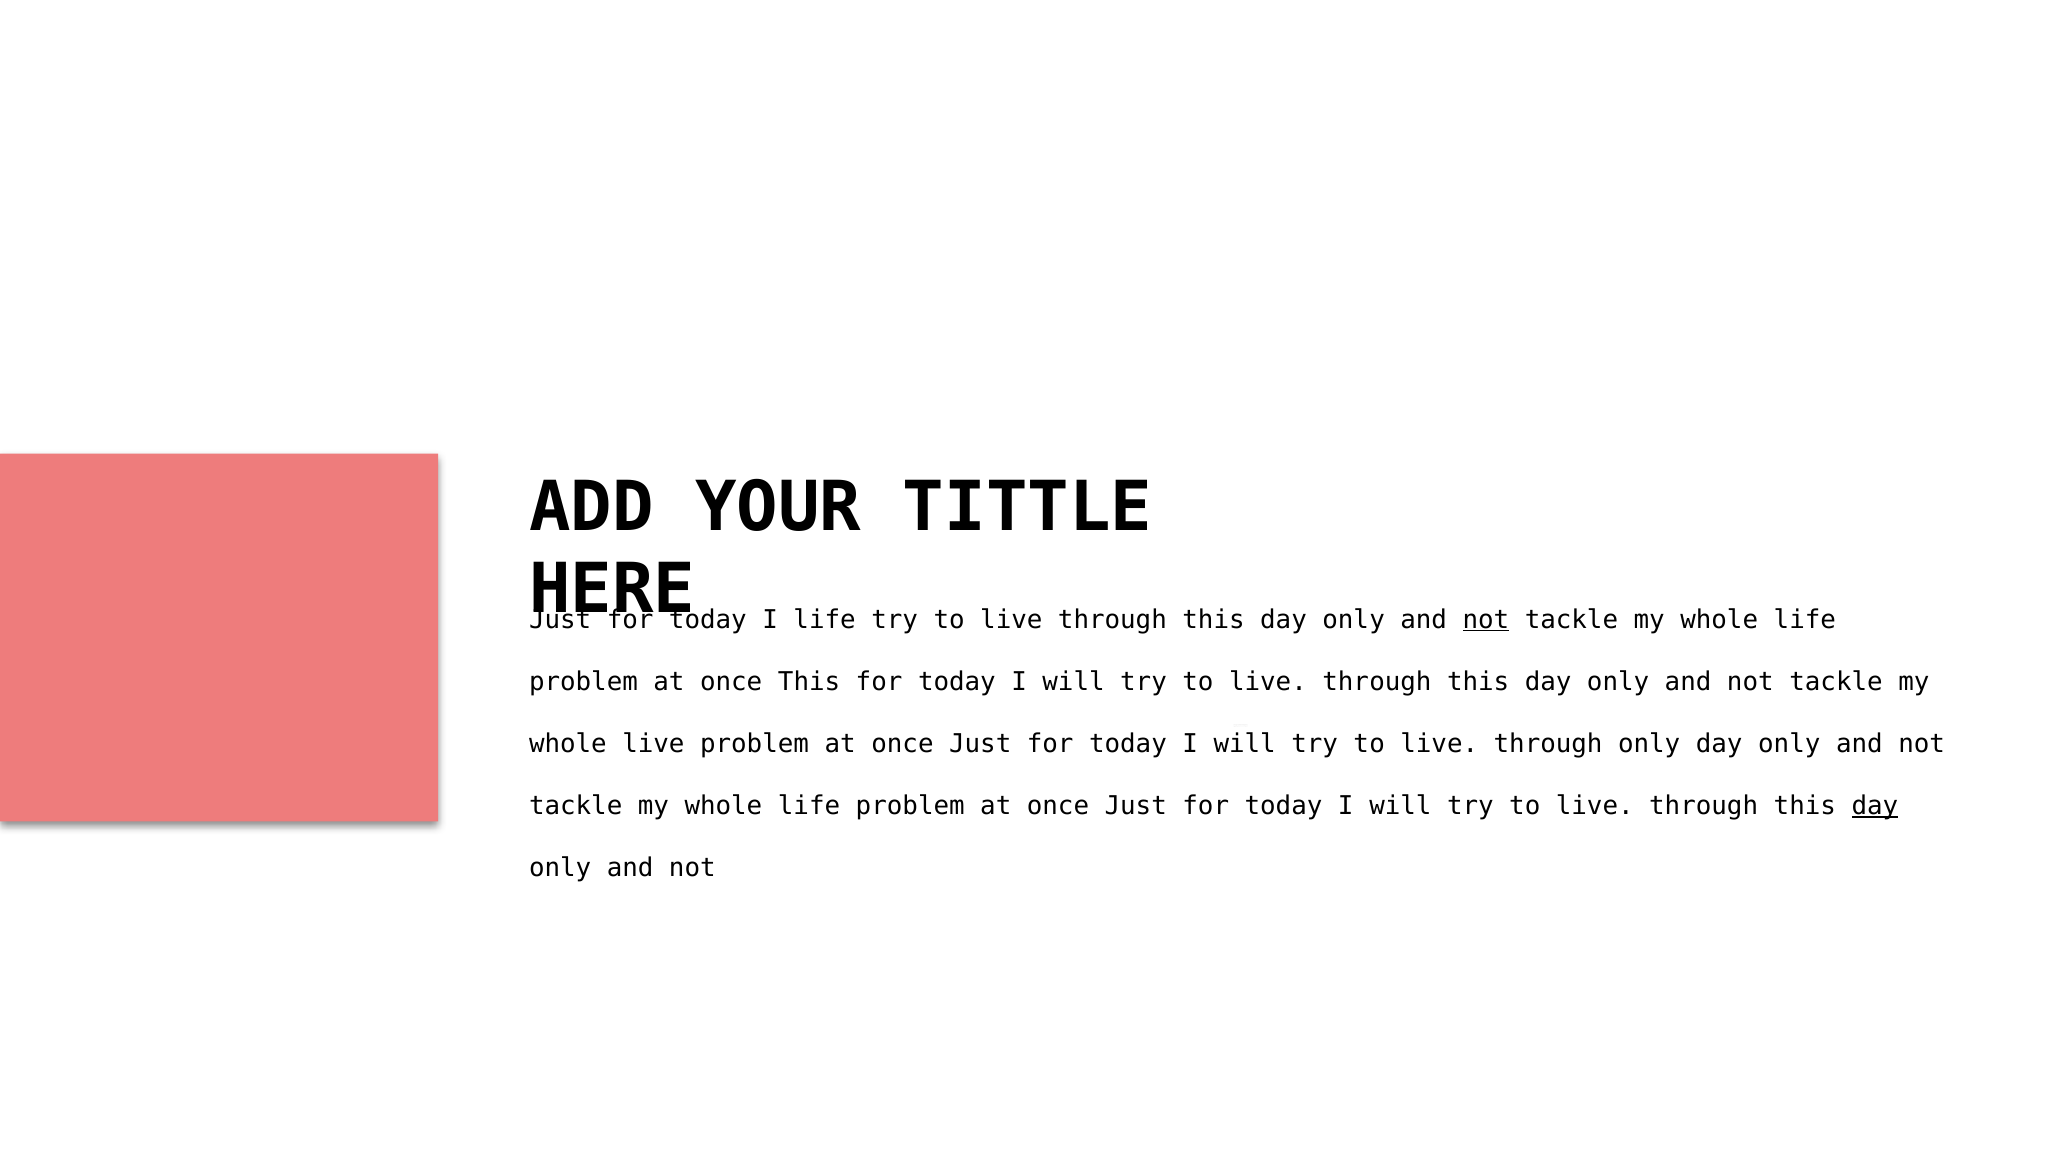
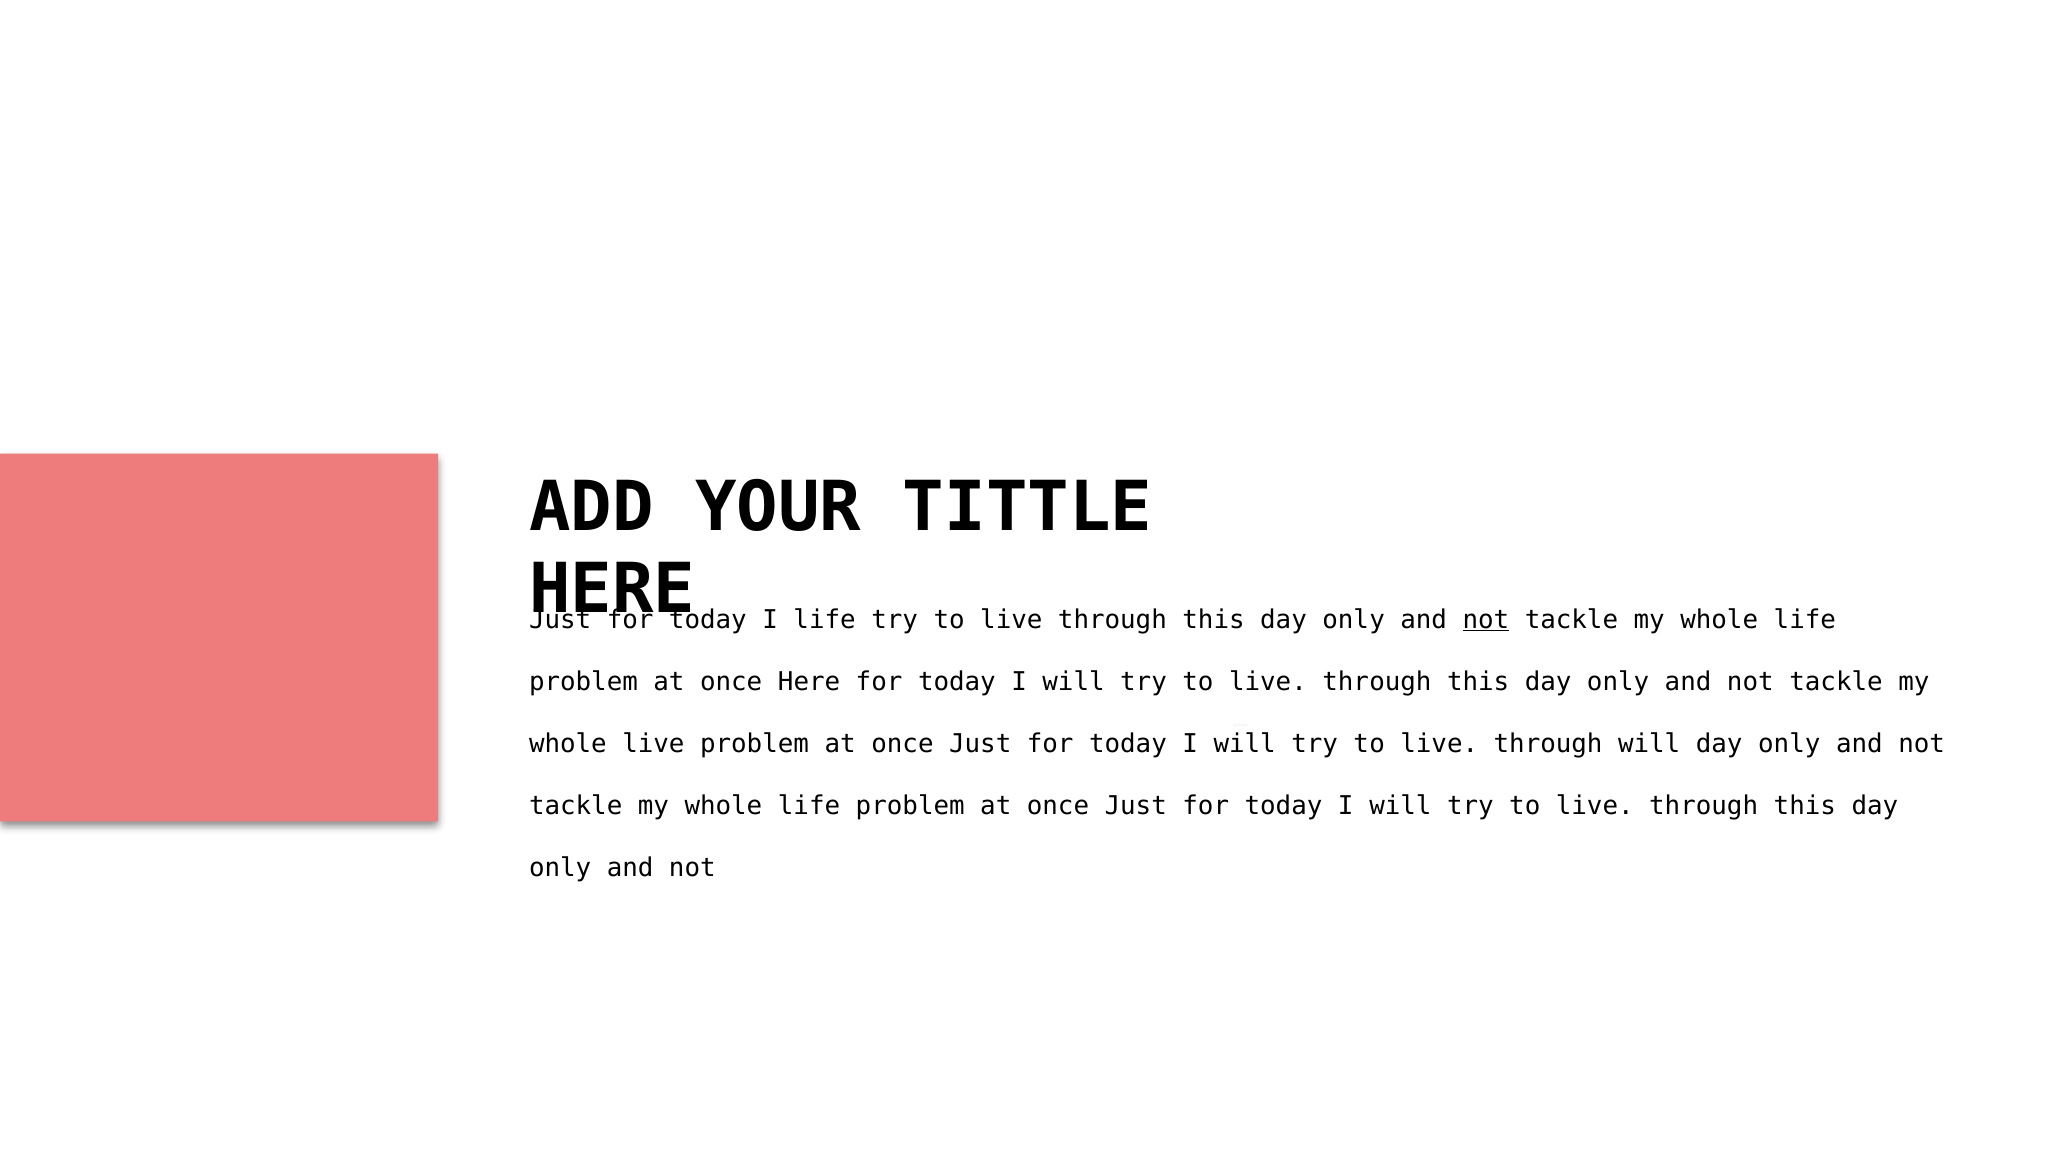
once This: This -> Here
through only: only -> will
day at (1875, 806) underline: present -> none
